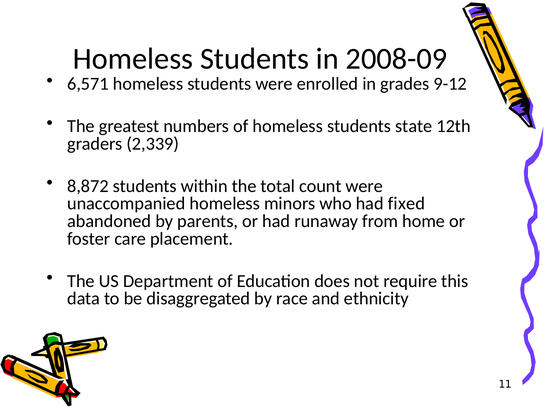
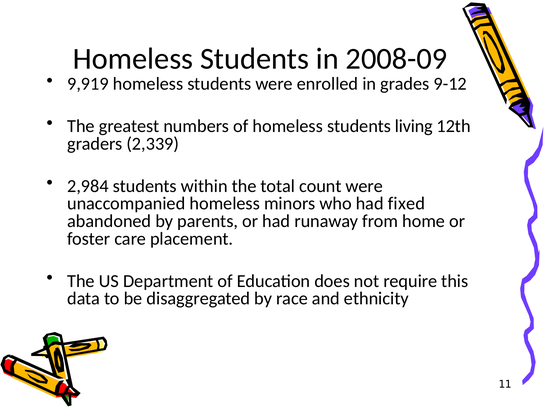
6,571: 6,571 -> 9,919
state: state -> living
8,872: 8,872 -> 2,984
